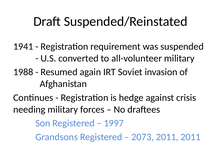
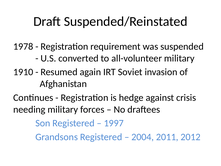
1941: 1941 -> 1978
1988: 1988 -> 1910
2073: 2073 -> 2004
2011 2011: 2011 -> 2012
